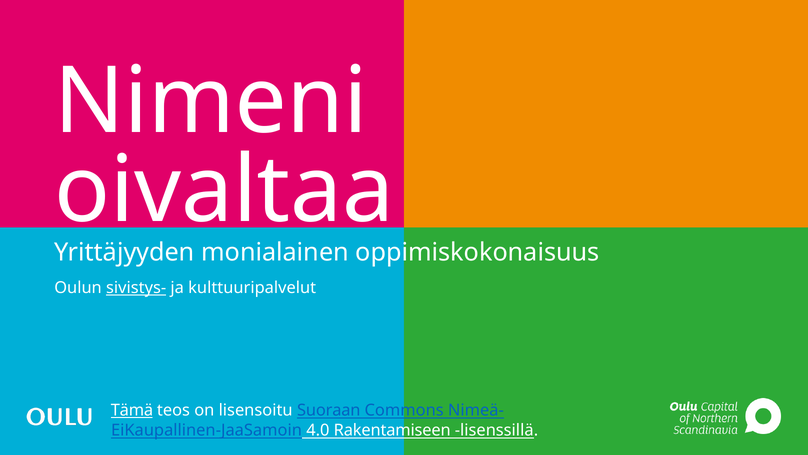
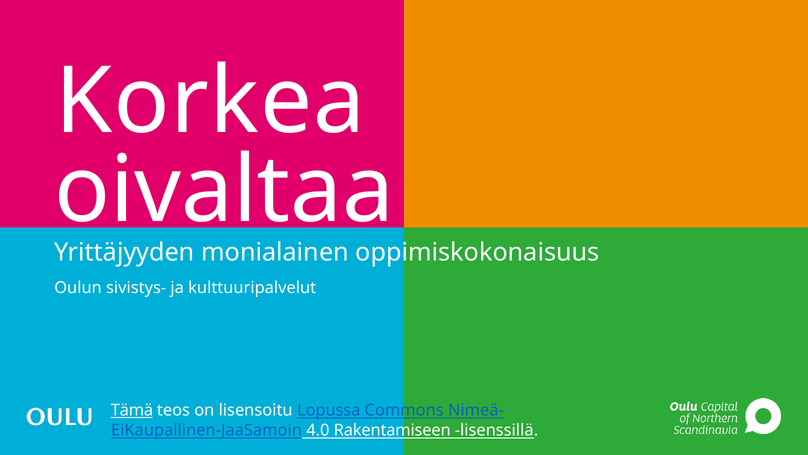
Nimeni: Nimeni -> Korkea
sivistys- underline: present -> none
Suoraan: Suoraan -> Lopussa
